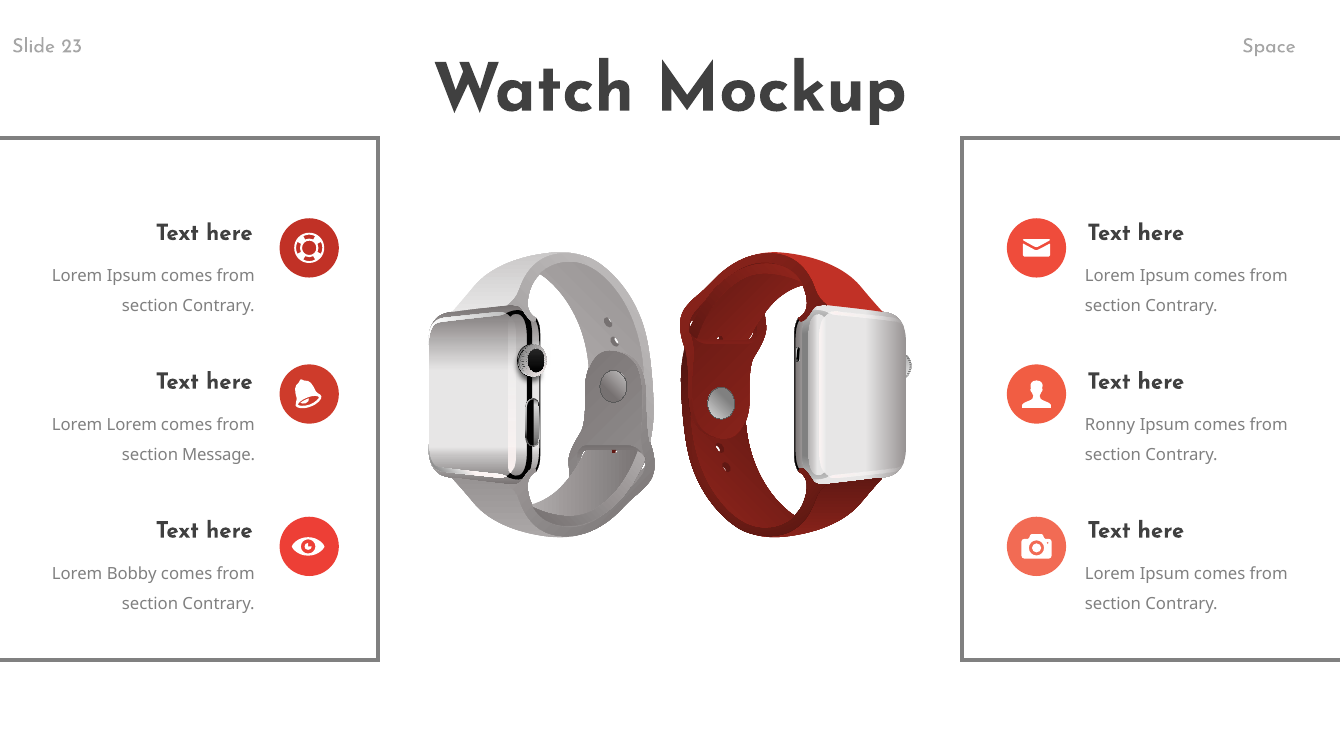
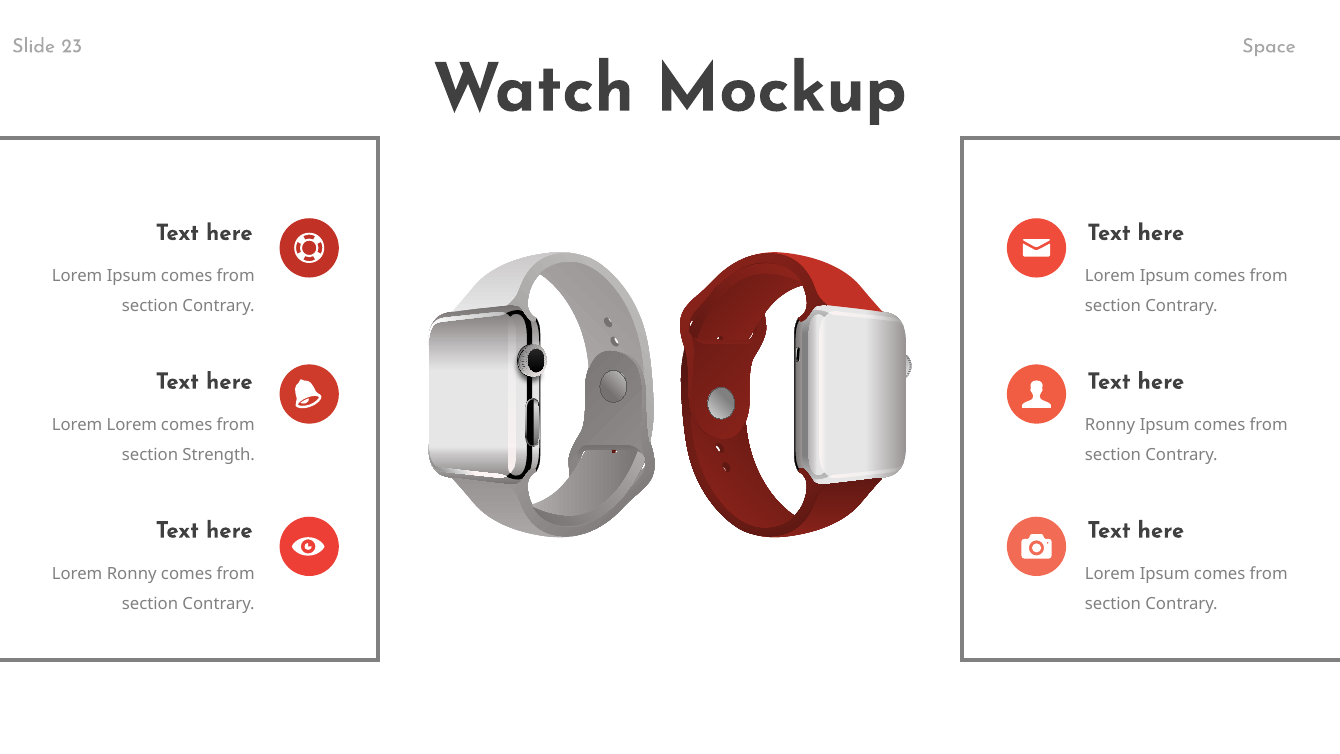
Message: Message -> Strength
Lorem Bobby: Bobby -> Ronny
